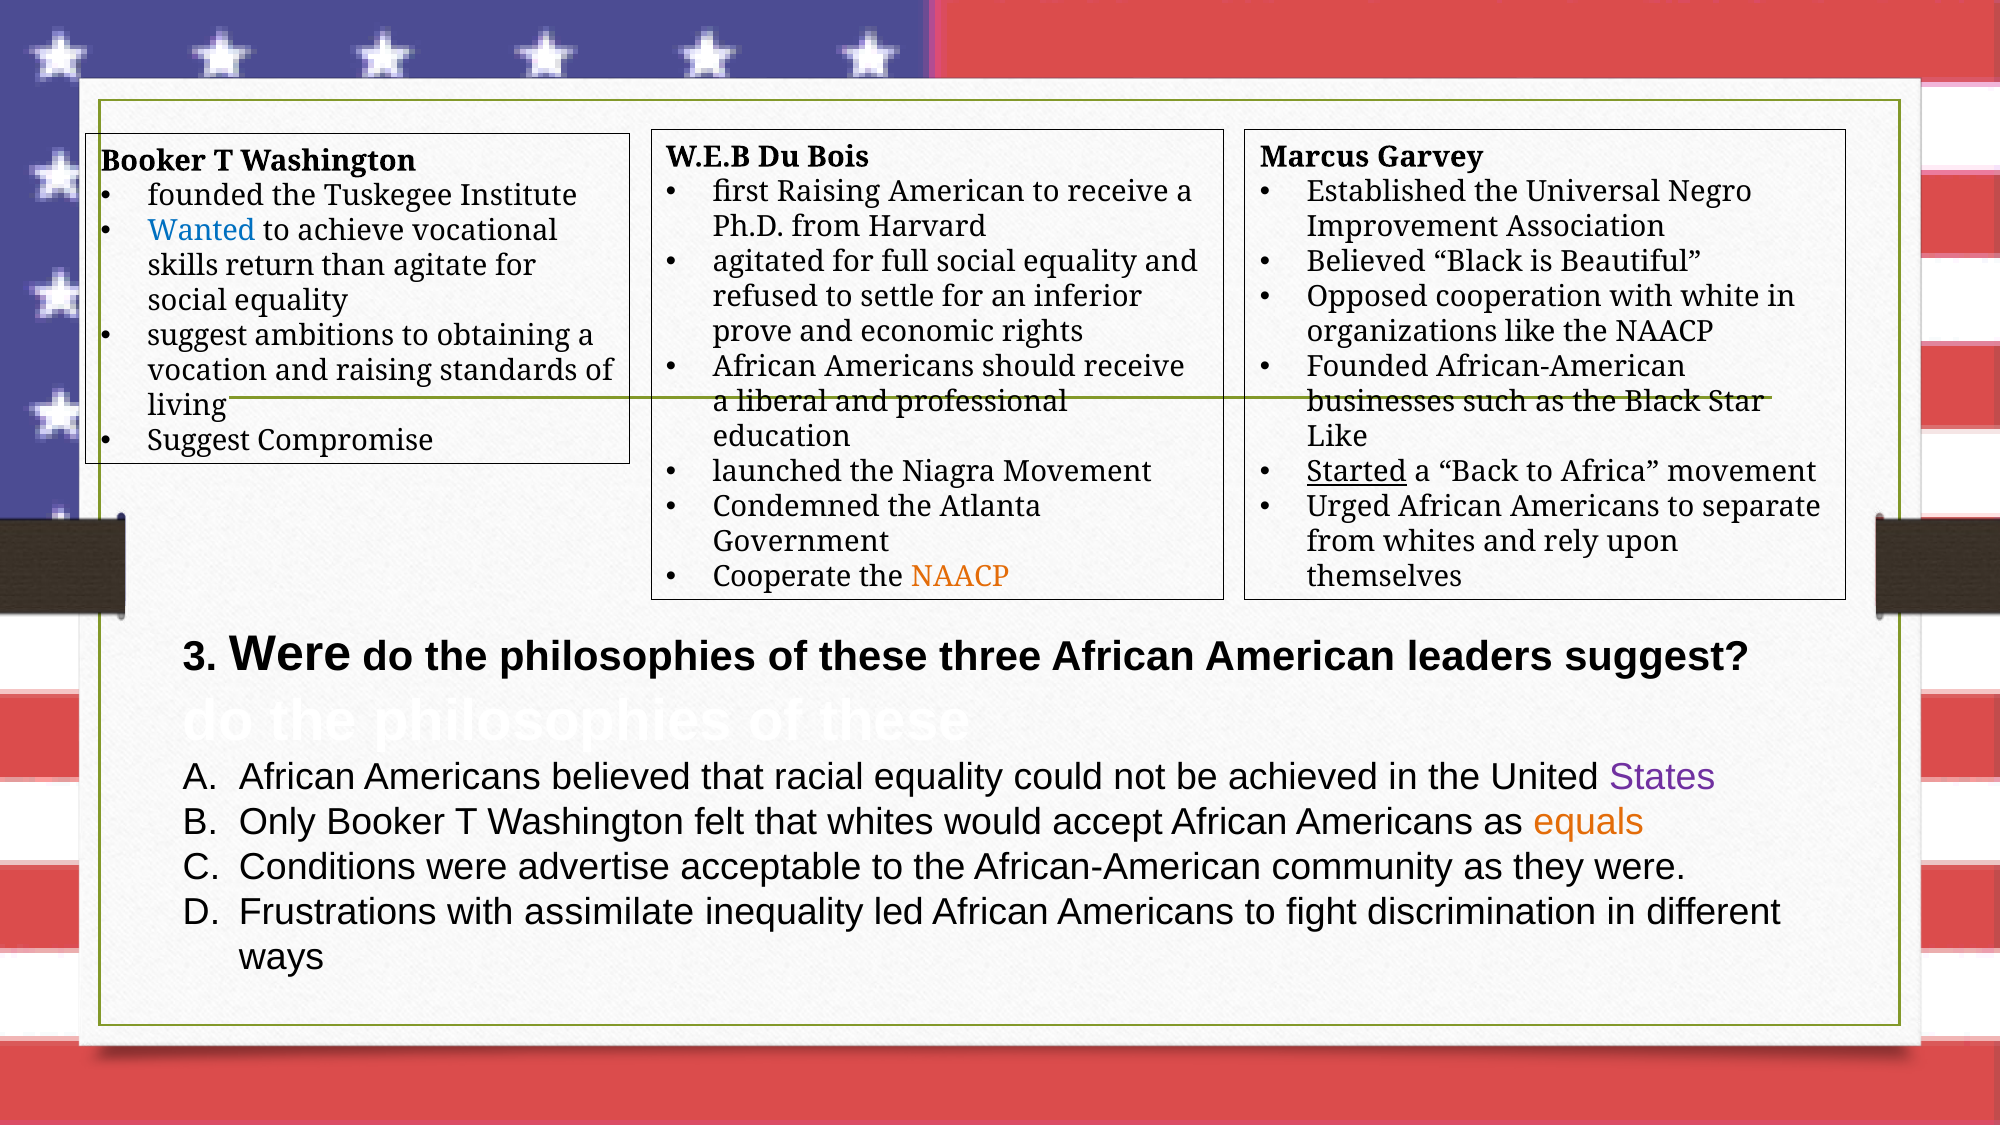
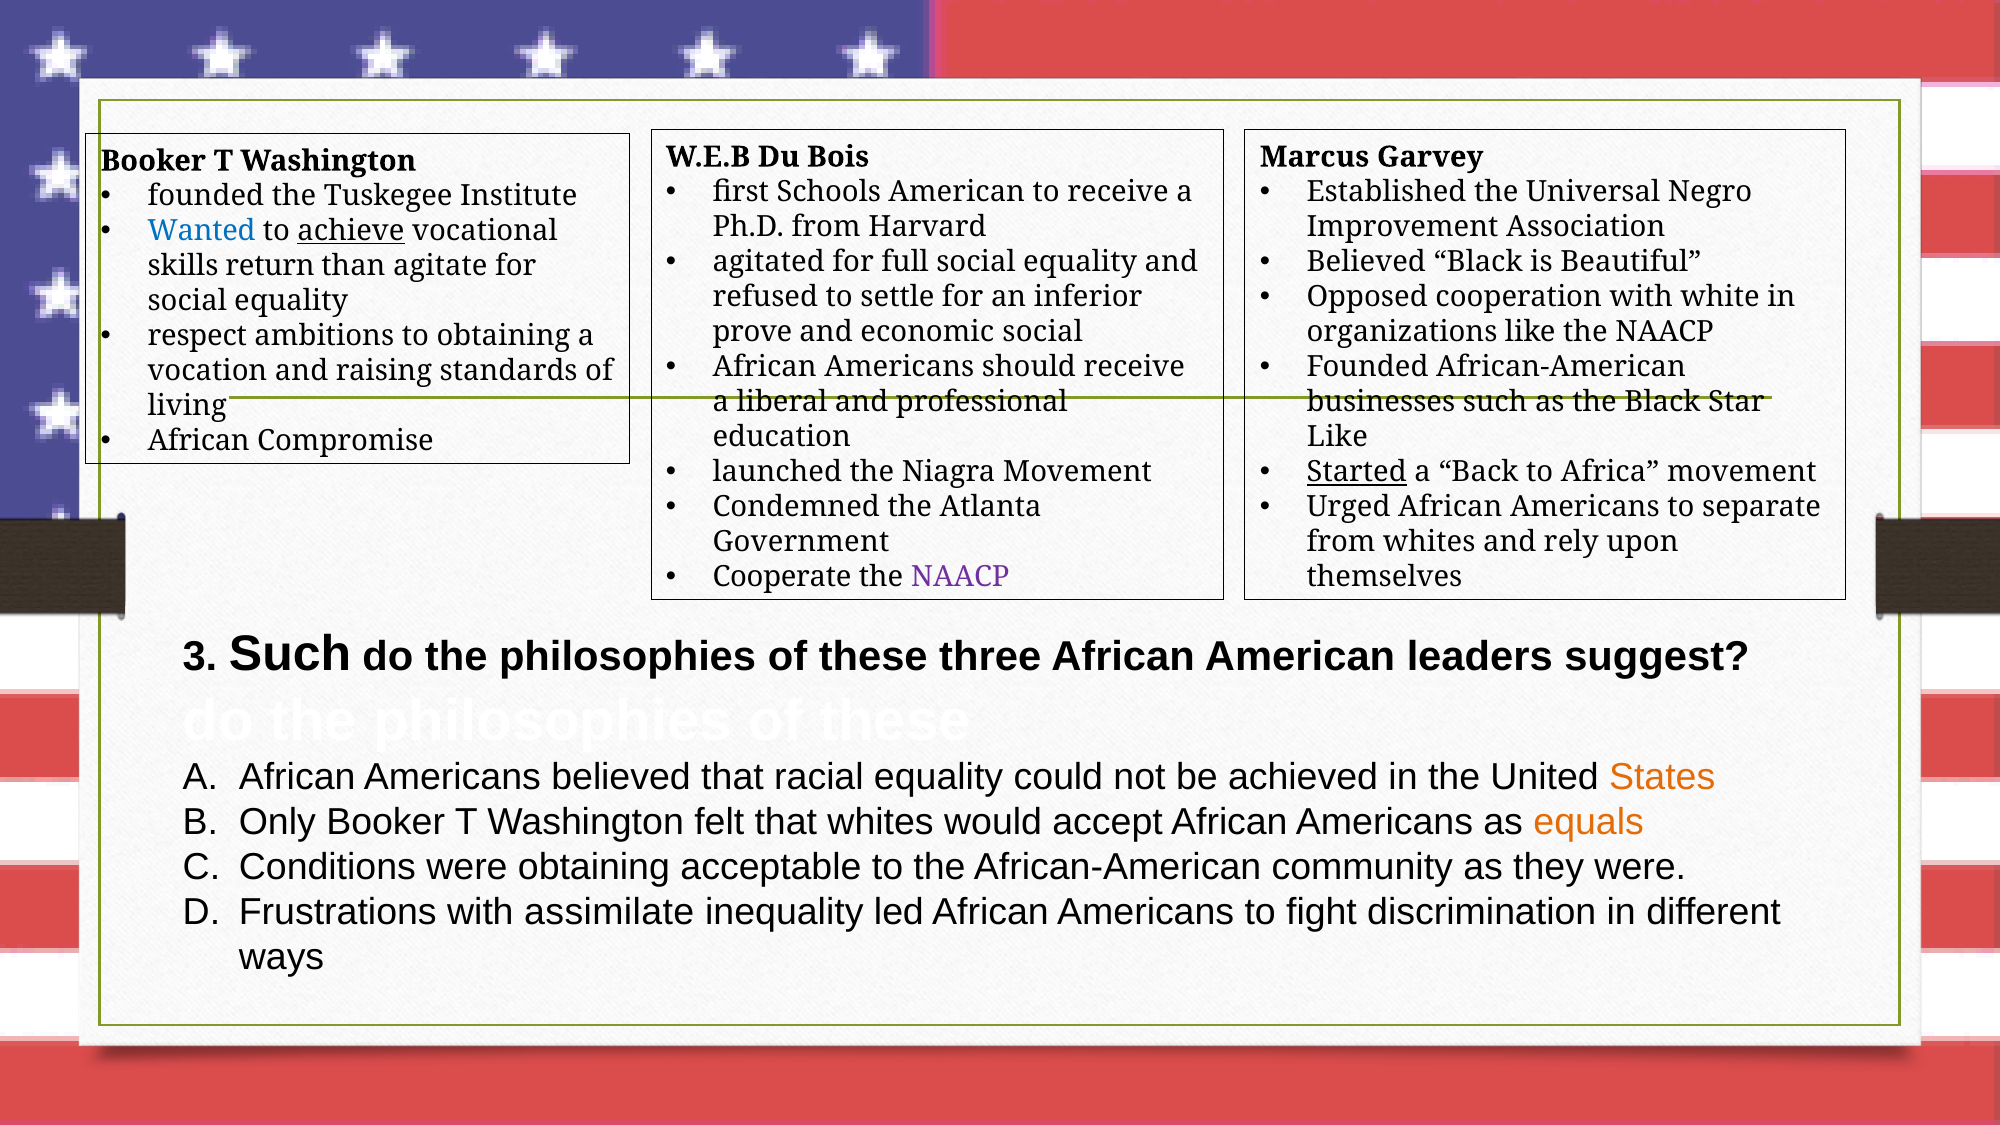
first Raising: Raising -> Schools
achieve underline: none -> present
suggest at (197, 336): suggest -> respect
economic rights: rights -> social
Suggest at (199, 441): Suggest -> African
NAACP at (960, 577) colour: orange -> purple
3 Were: Were -> Such
States colour: purple -> orange
were advertise: advertise -> obtaining
